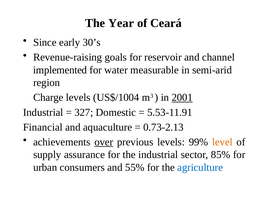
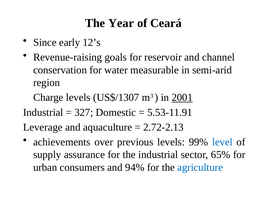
30’s: 30’s -> 12’s
implemented: implemented -> conservation
US$/1004: US$/1004 -> US$/1307
Financial: Financial -> Leverage
0.73-2.13: 0.73-2.13 -> 2.72-2.13
over underline: present -> none
level colour: orange -> blue
85%: 85% -> 65%
55%: 55% -> 94%
